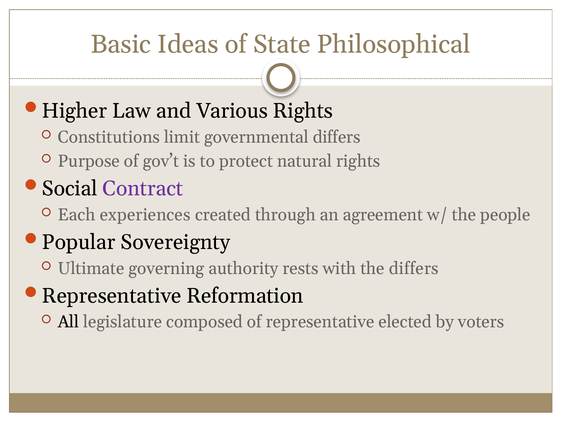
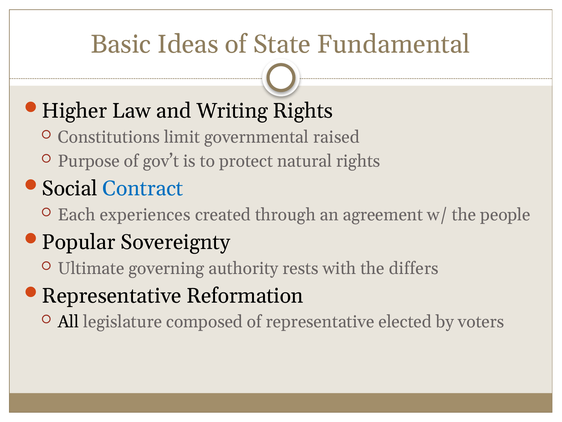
Philosophical: Philosophical -> Fundamental
Various: Various -> Writing
governmental differs: differs -> raised
Contract colour: purple -> blue
